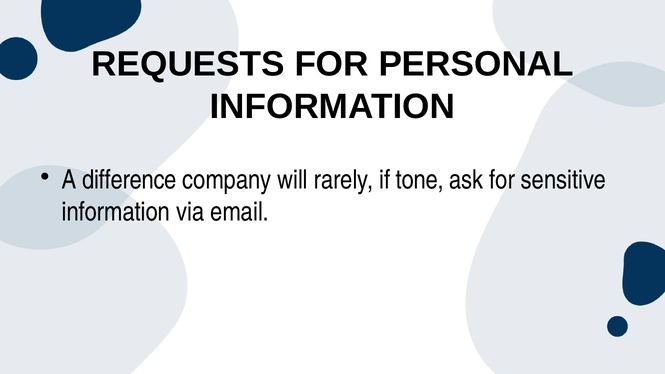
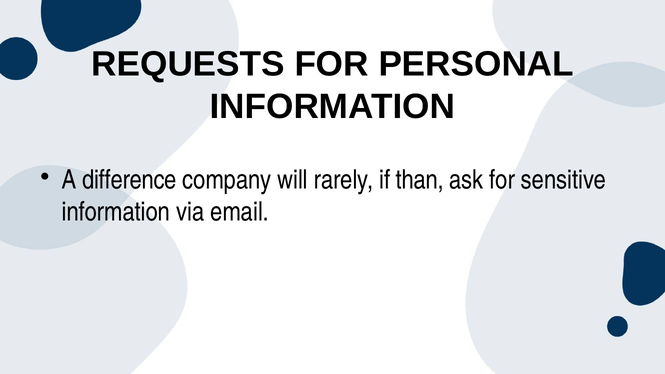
tone: tone -> than
